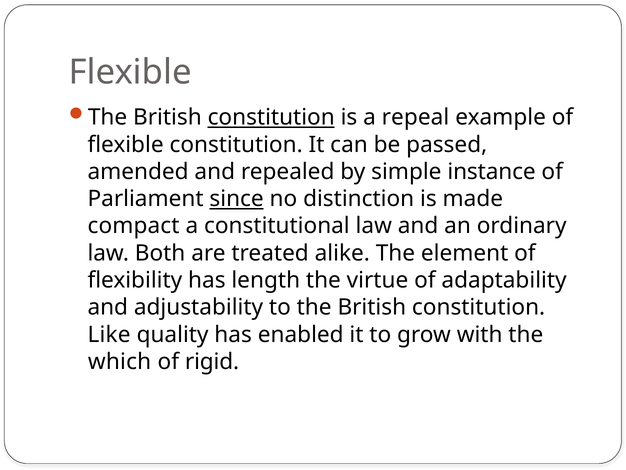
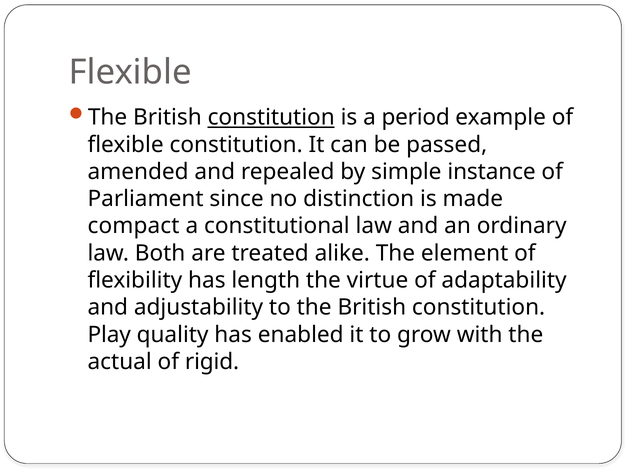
repeal: repeal -> period
since underline: present -> none
Like: Like -> Play
which: which -> actual
